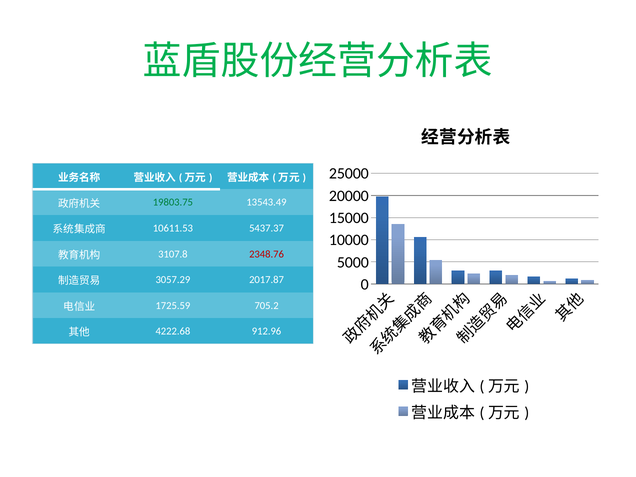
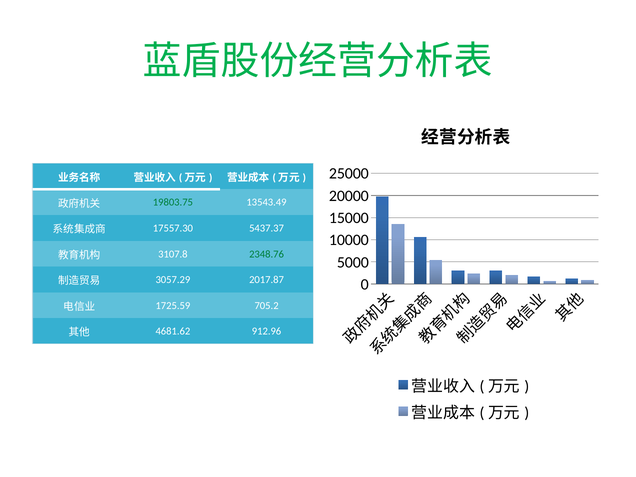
10611.53: 10611.53 -> 17557.30
2348.76 colour: red -> green
4222.68: 4222.68 -> 4681.62
